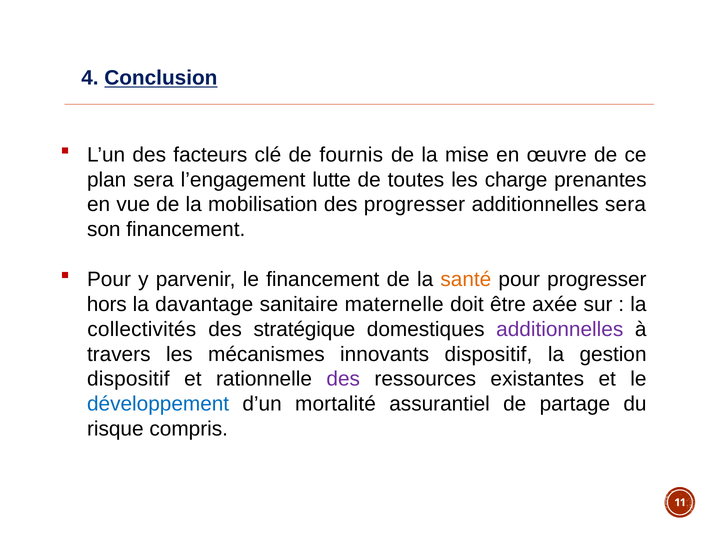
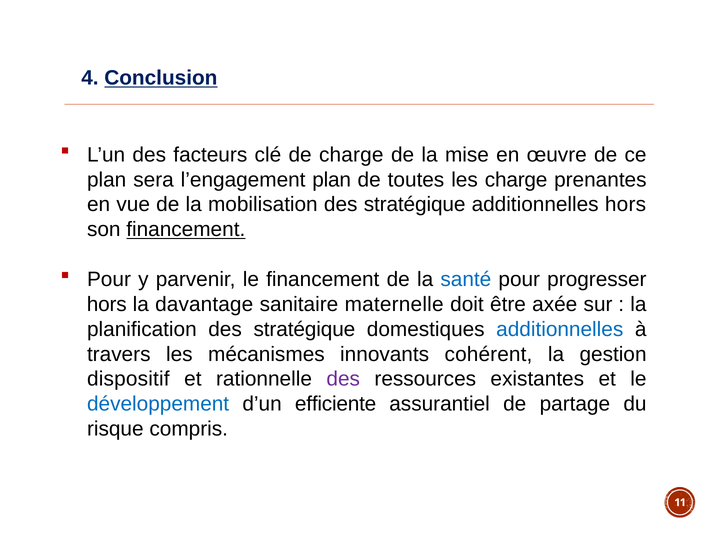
de fournis: fournis -> charge
l’engagement lutte: lutte -> plan
mobilisation des progresser: progresser -> stratégique
additionnelles sera: sera -> hors
financement at (186, 230) underline: none -> present
santé colour: orange -> blue
collectivités: collectivités -> planification
additionnelles at (560, 330) colour: purple -> blue
innovants dispositif: dispositif -> cohérent
mortalité: mortalité -> efficiente
